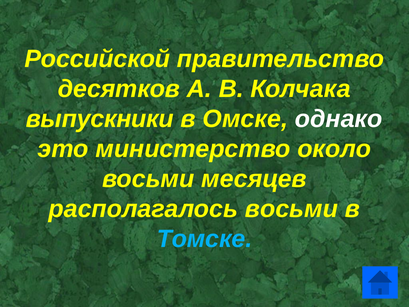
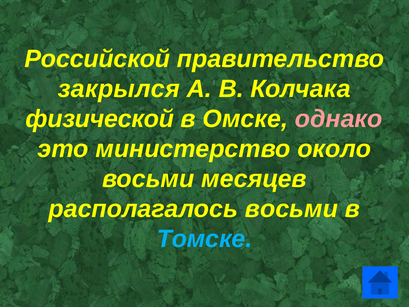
десятков: десятков -> закрылся
выпускники: выпускники -> физической
однако colour: white -> pink
